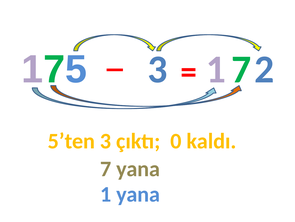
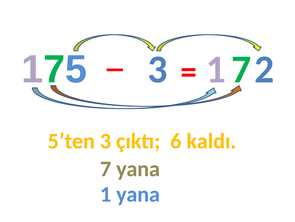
0: 0 -> 6
